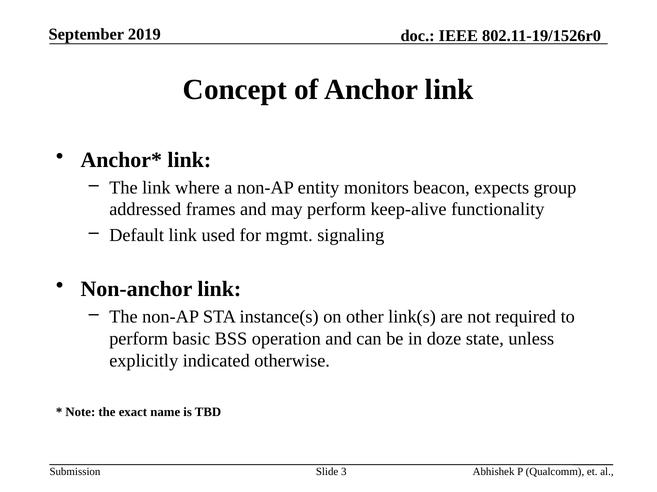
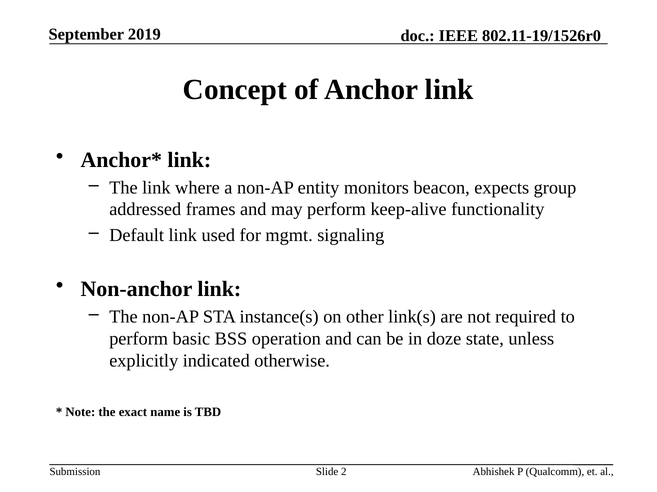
3: 3 -> 2
